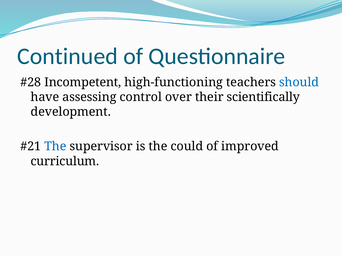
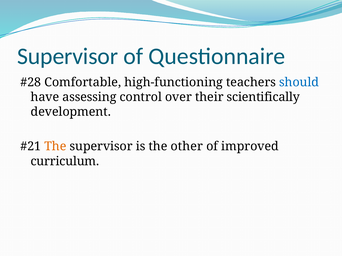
Continued at (67, 56): Continued -> Supervisor
Incompetent: Incompetent -> Comfortable
The at (55, 147) colour: blue -> orange
could: could -> other
